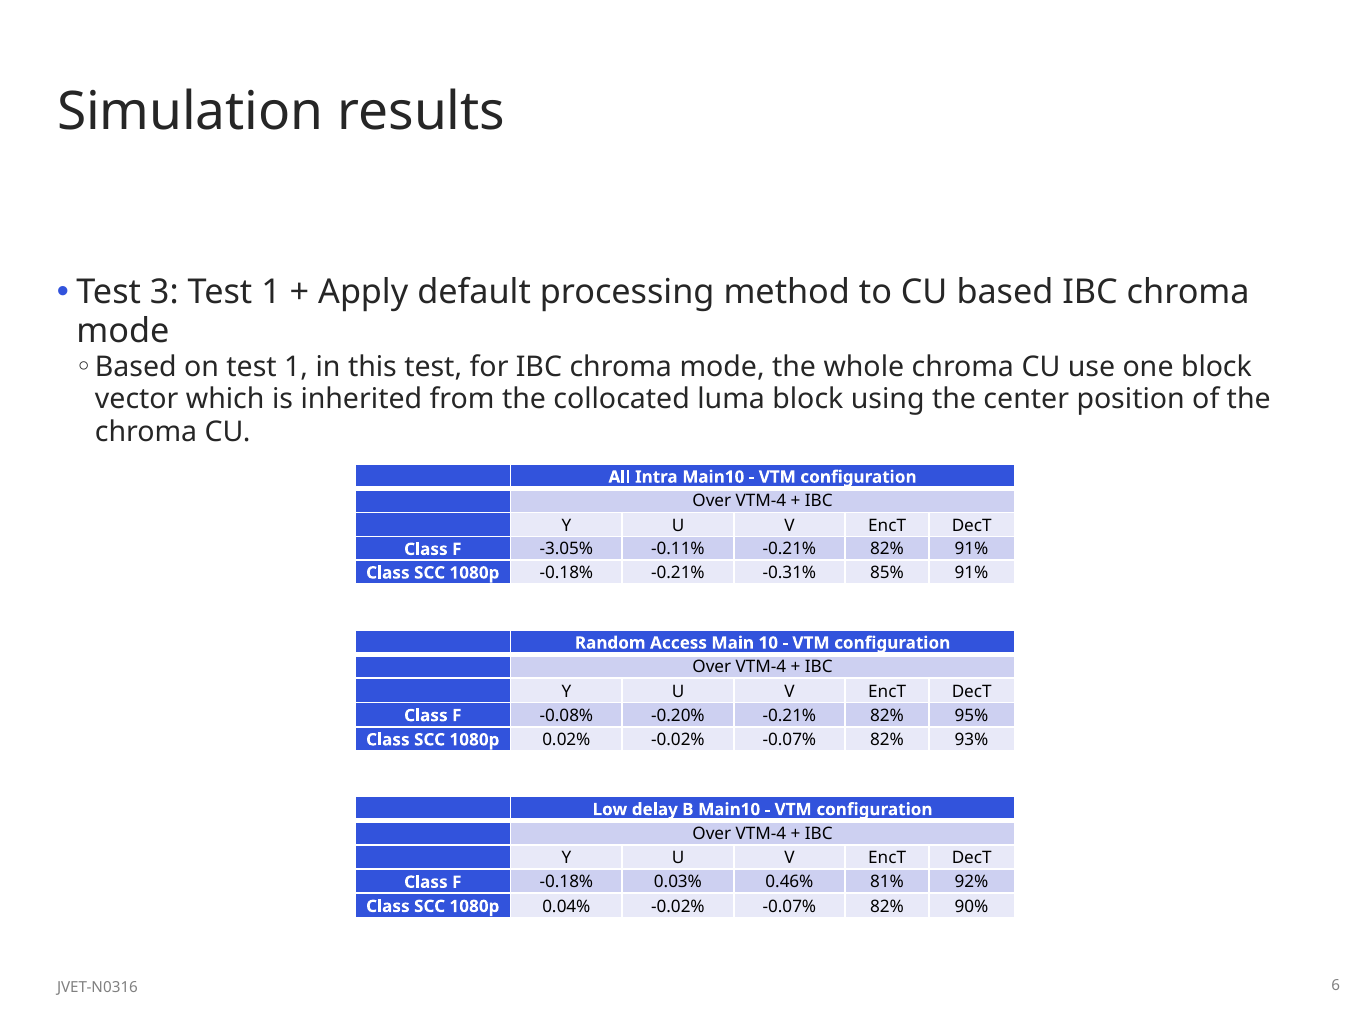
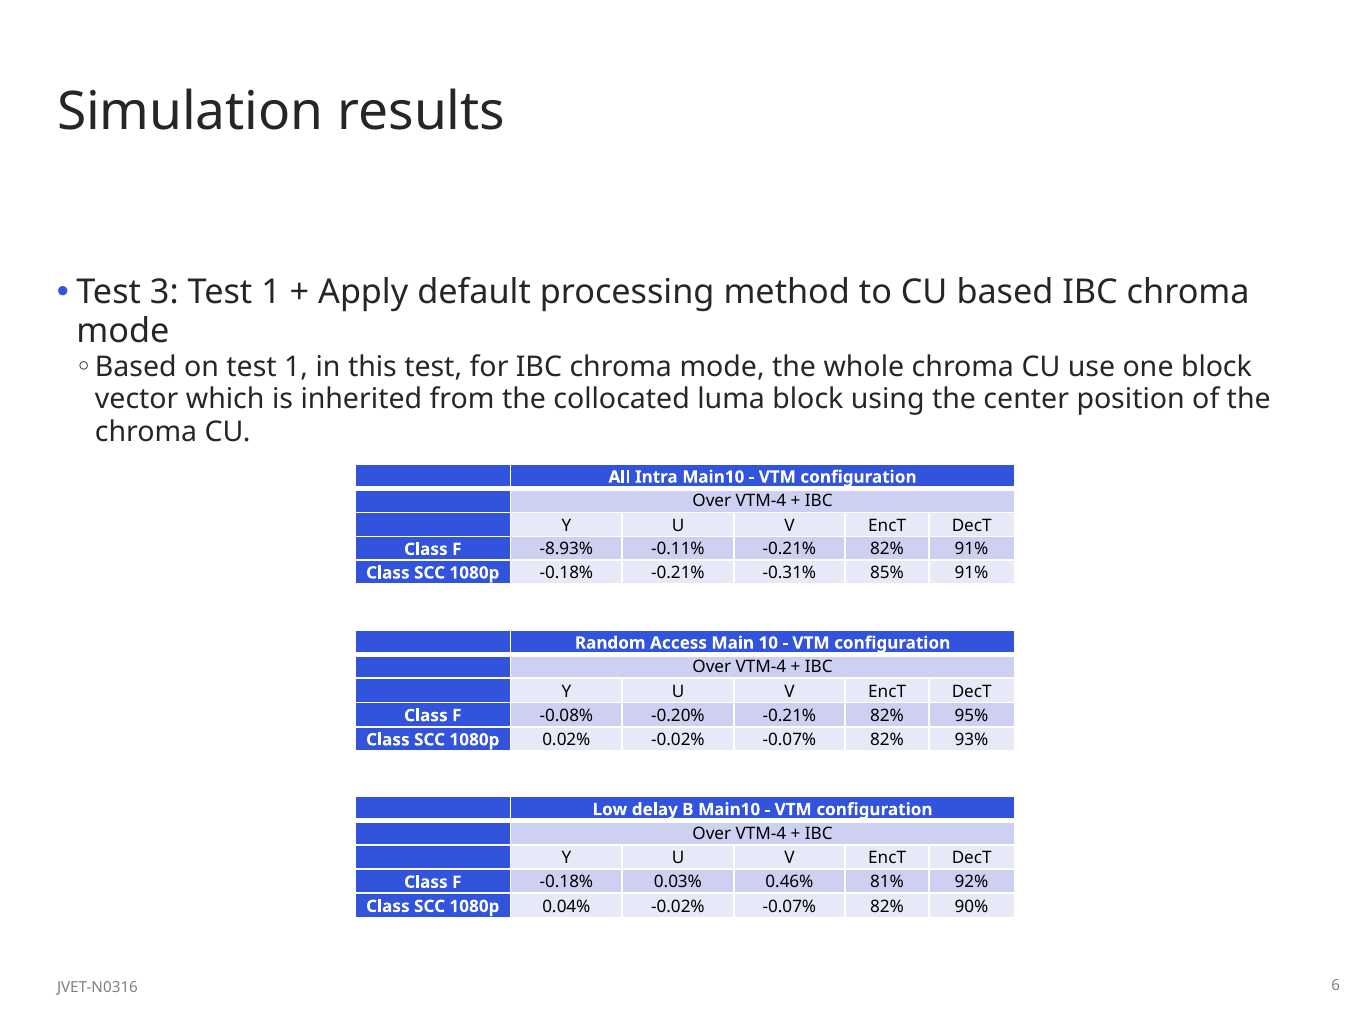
-3.05%: -3.05% -> -8.93%
